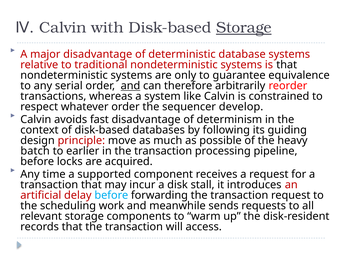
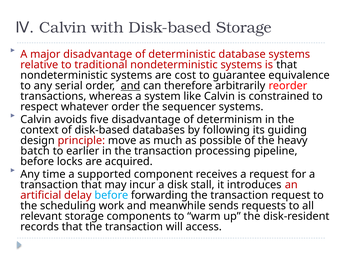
Storage at (244, 28) underline: present -> none
only: only -> cost
sequencer develop: develop -> systems
fast: fast -> five
